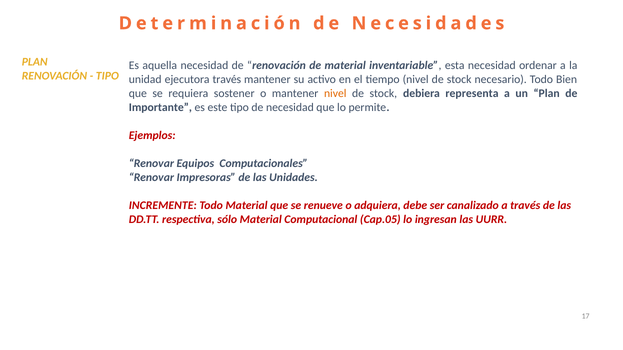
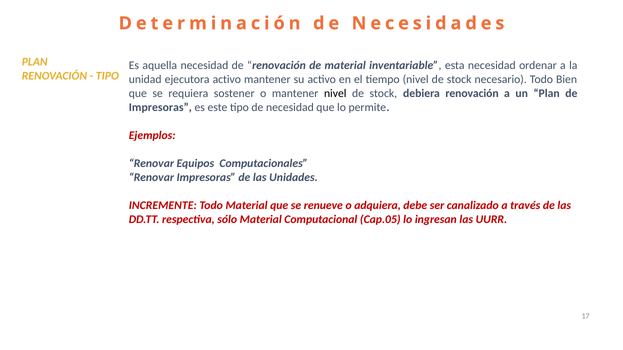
ejecutora través: través -> activo
nivel at (335, 94) colour: orange -> black
debiera representa: representa -> renovación
Importante at (160, 108): Importante -> Impresoras
